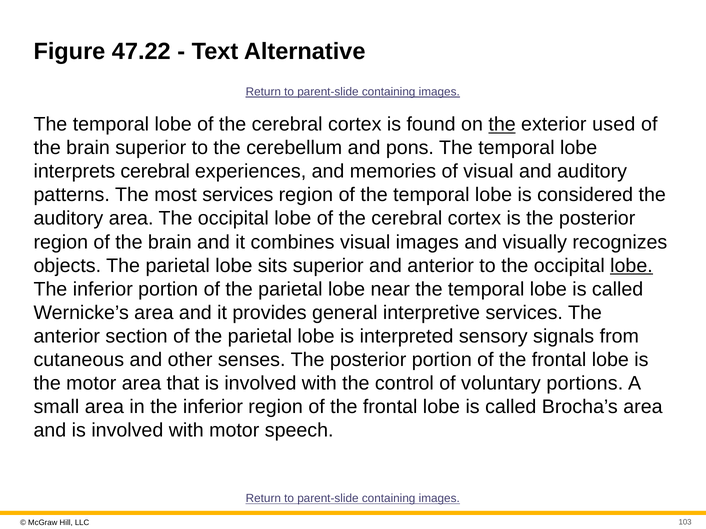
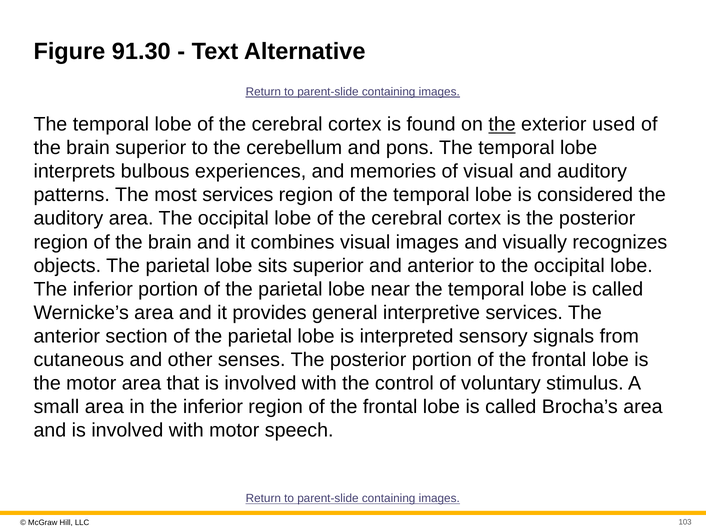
47.22: 47.22 -> 91.30
interprets cerebral: cerebral -> bulbous
lobe at (631, 266) underline: present -> none
portions: portions -> stimulus
